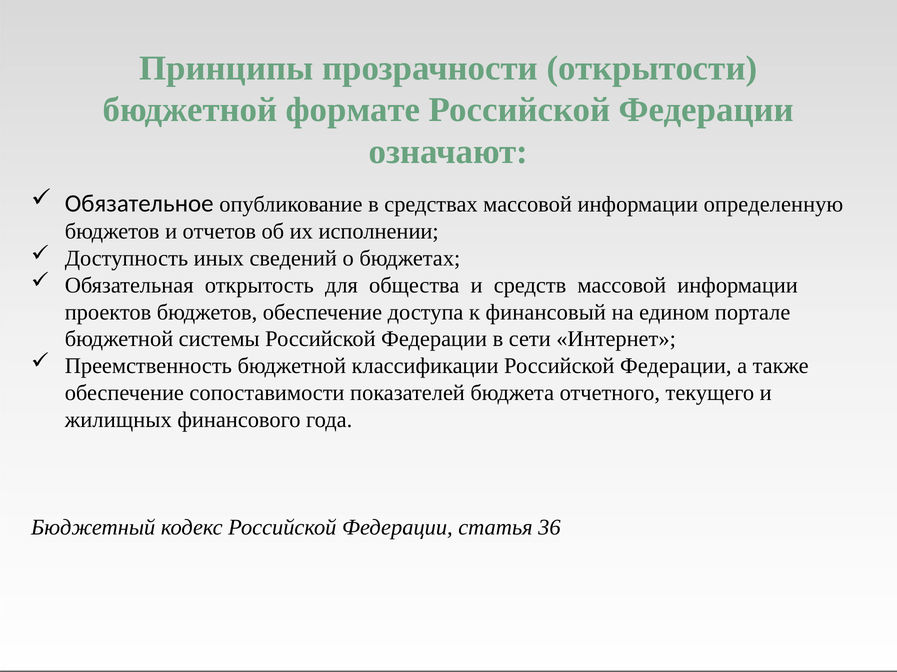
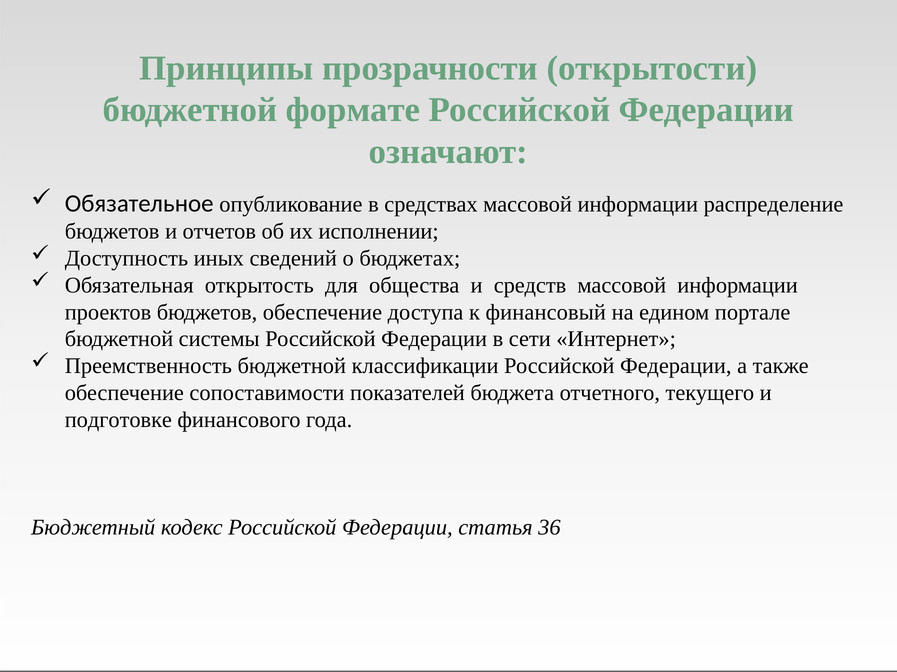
определенную: определенную -> распределение
жилищных: жилищных -> подготовке
